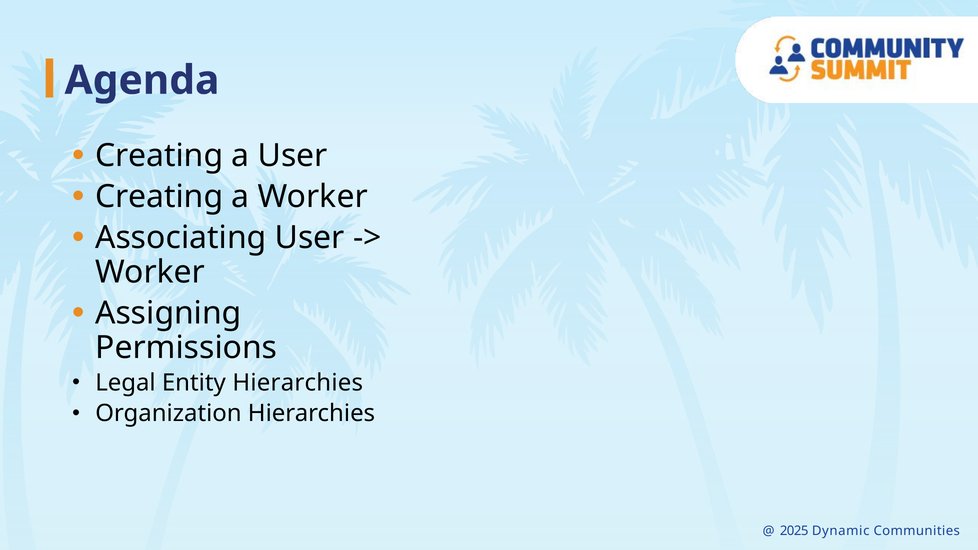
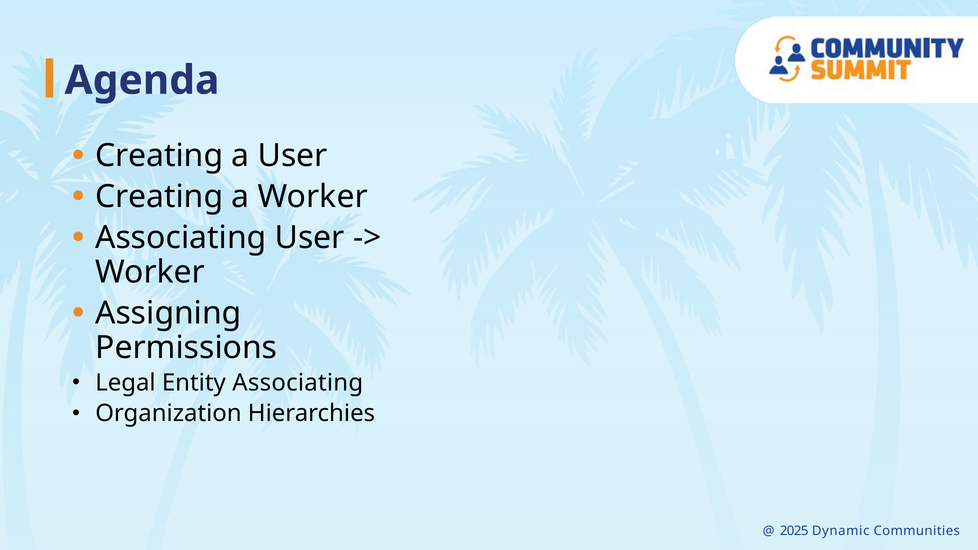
Entity Hierarchies: Hierarchies -> Associating
